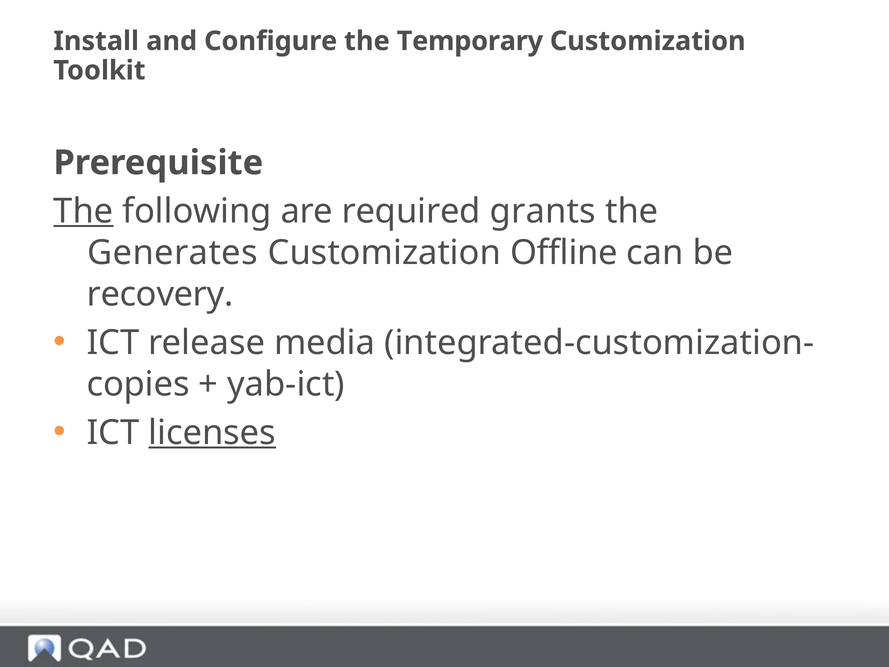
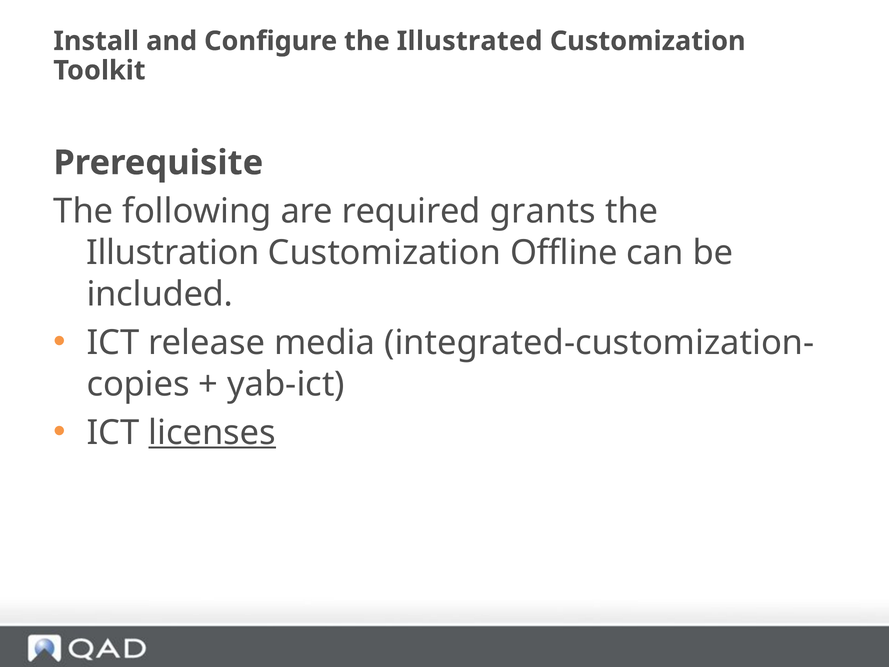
Temporary: Temporary -> Illustrated
The at (83, 211) underline: present -> none
Generates: Generates -> Illustration
recovery: recovery -> included
